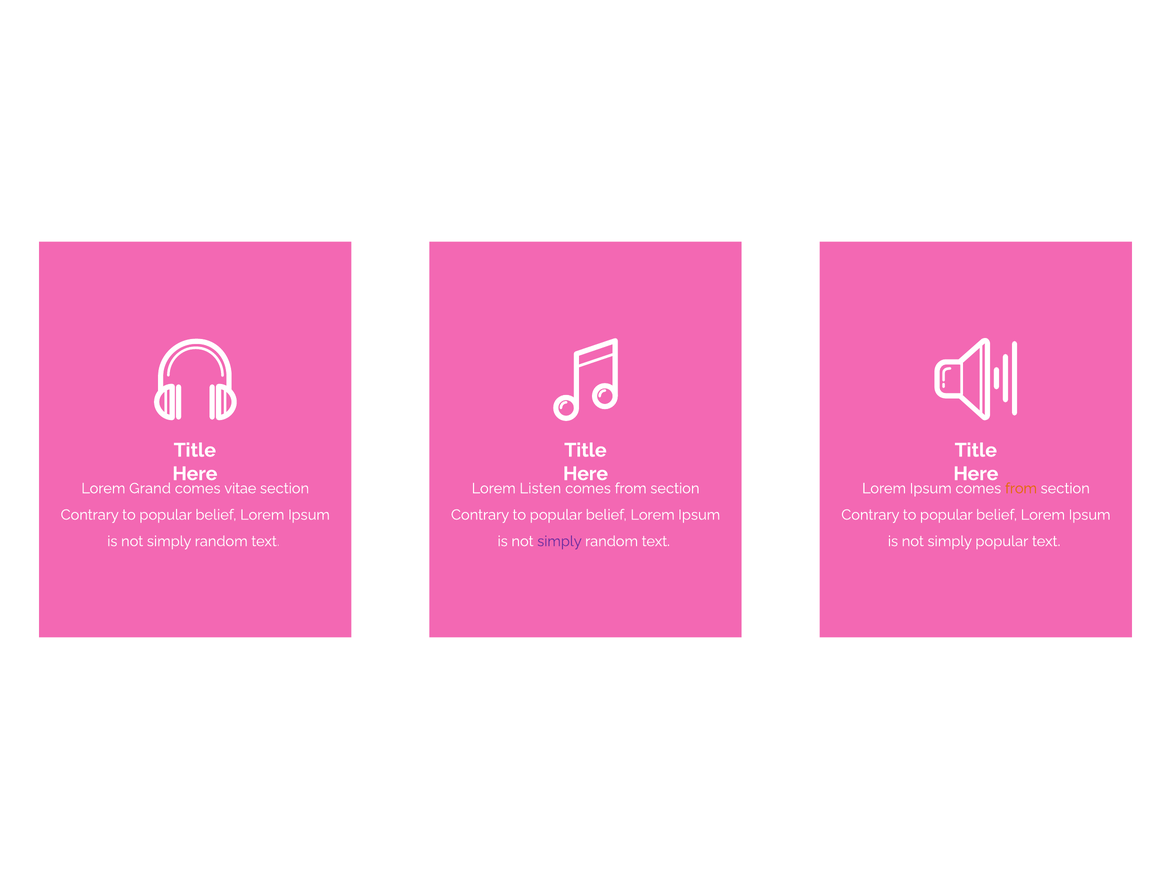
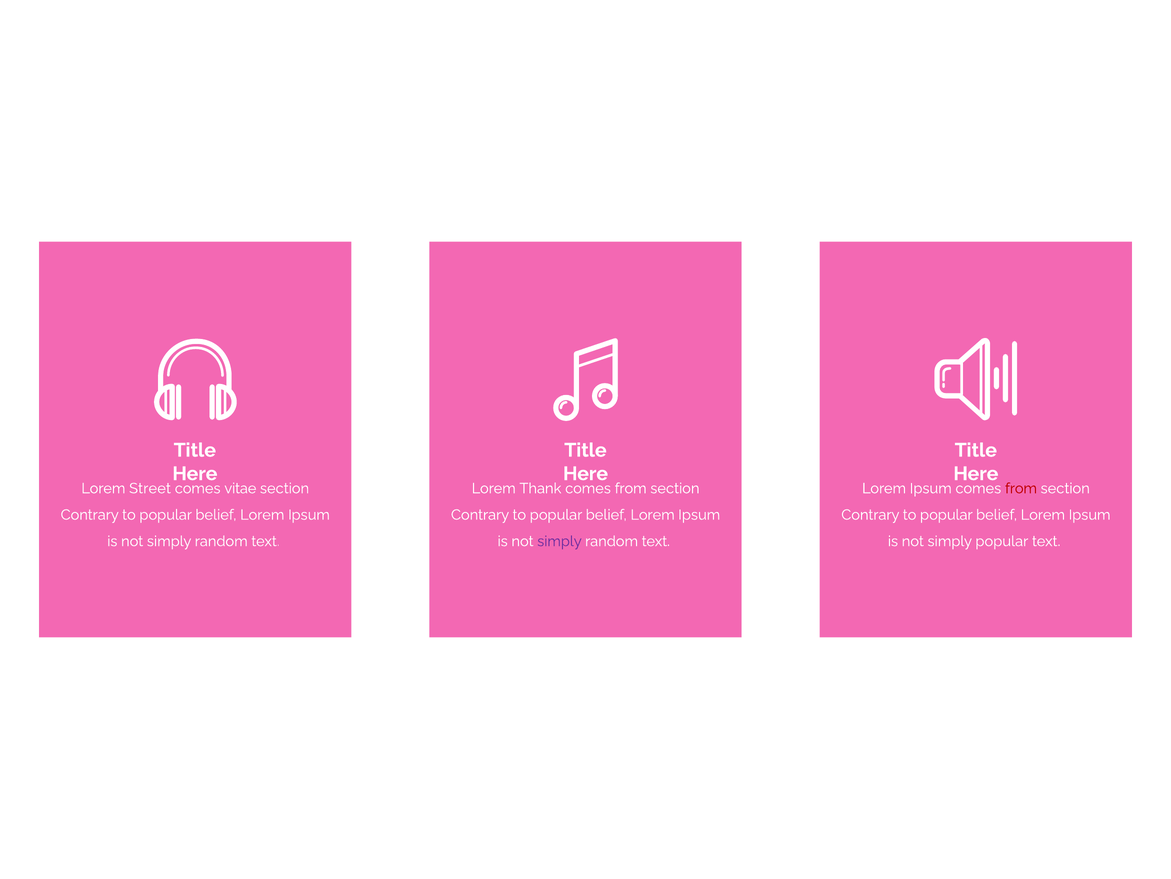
Grand: Grand -> Street
Listen: Listen -> Thank
from at (1021, 488) colour: orange -> red
